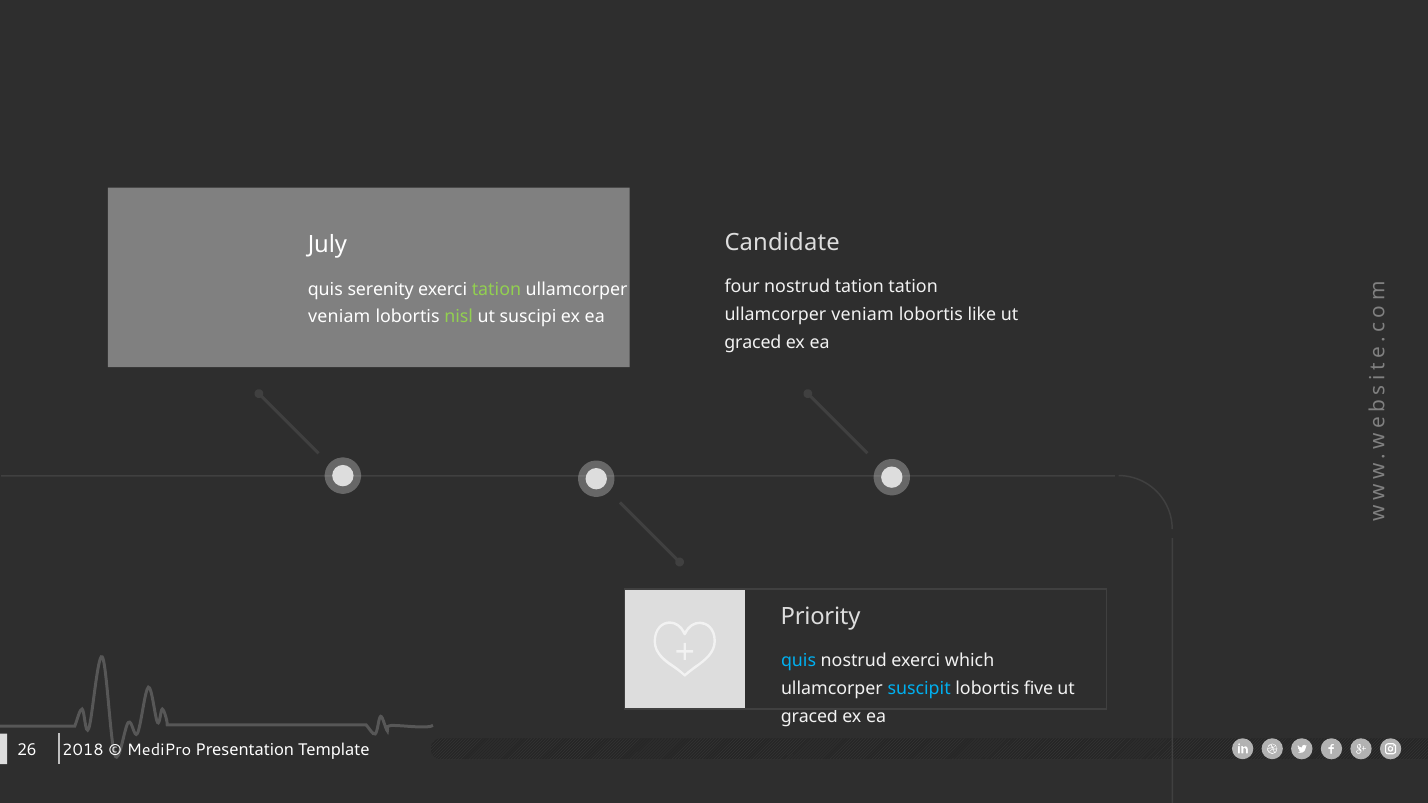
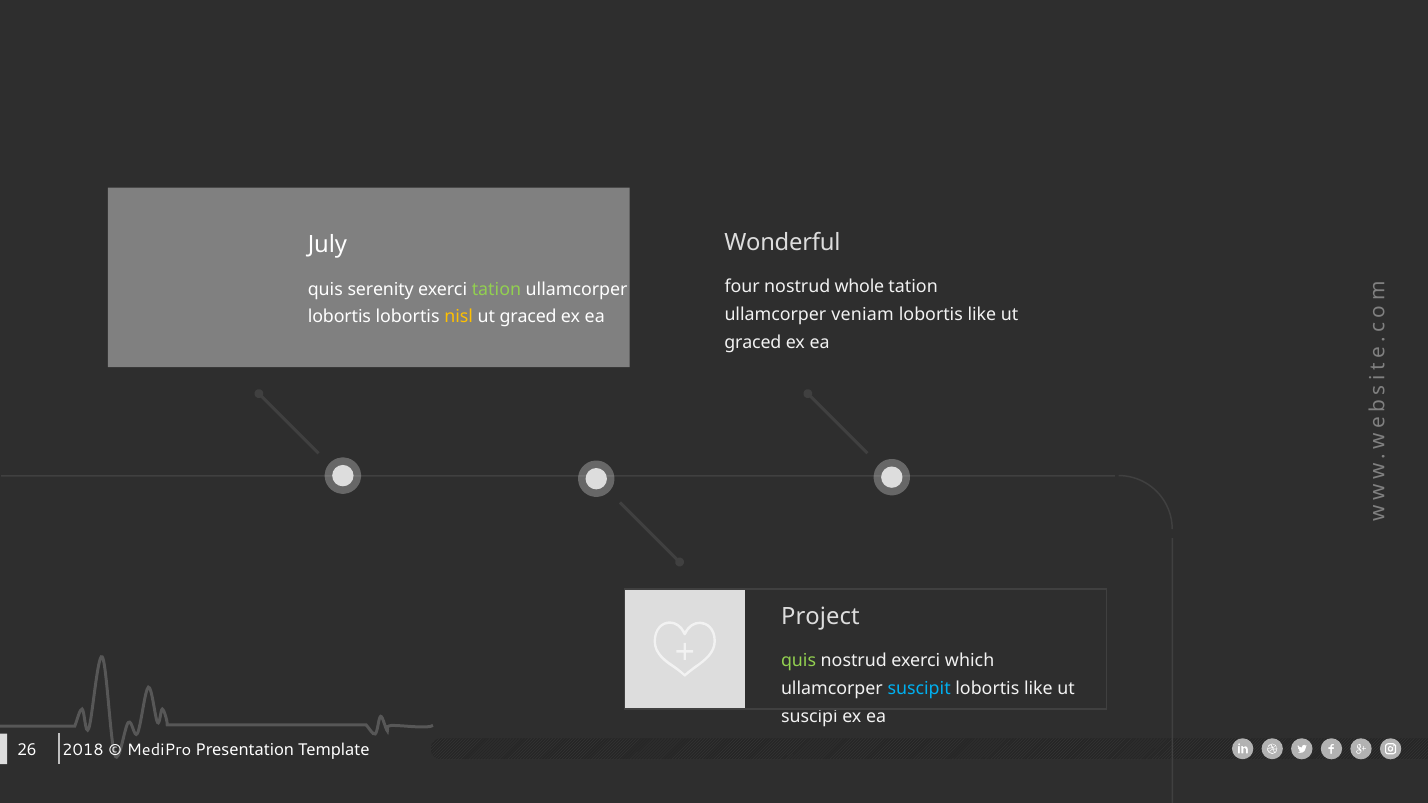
Candidate: Candidate -> Wonderful
nostrud tation: tation -> whole
veniam at (339, 317): veniam -> lobortis
nisl colour: light green -> yellow
suscipi at (528, 317): suscipi -> graced
Priority: Priority -> Project
quis at (799, 661) colour: light blue -> light green
five at (1038, 689): five -> like
graced at (809, 717): graced -> suscipi
